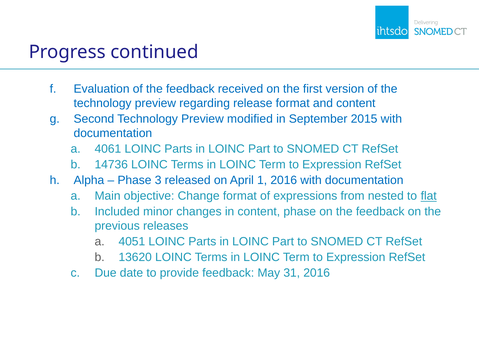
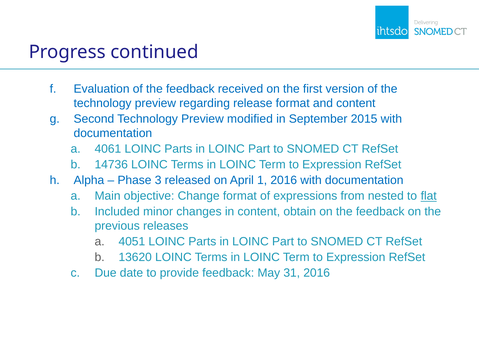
content phase: phase -> obtain
